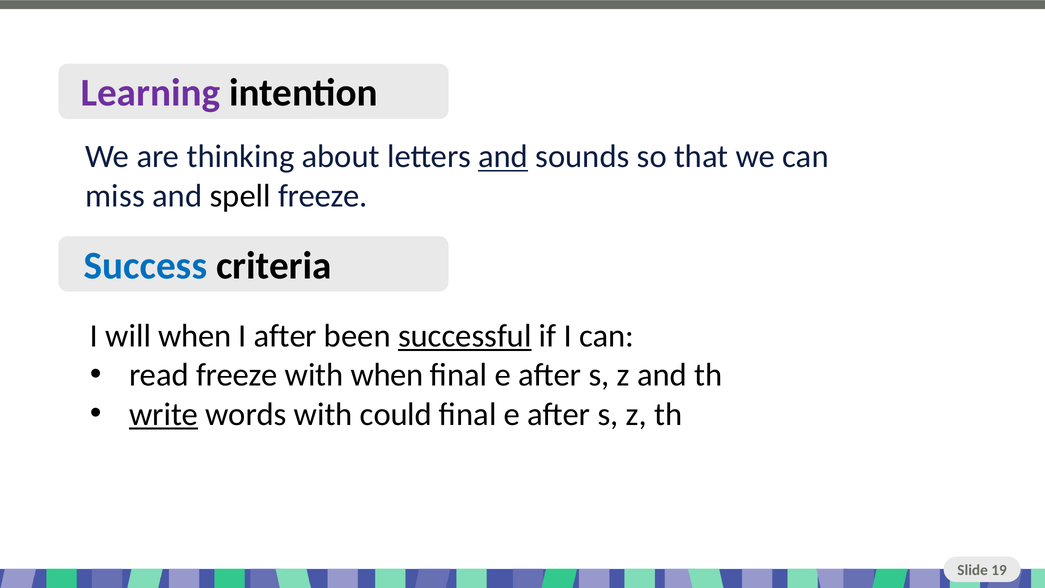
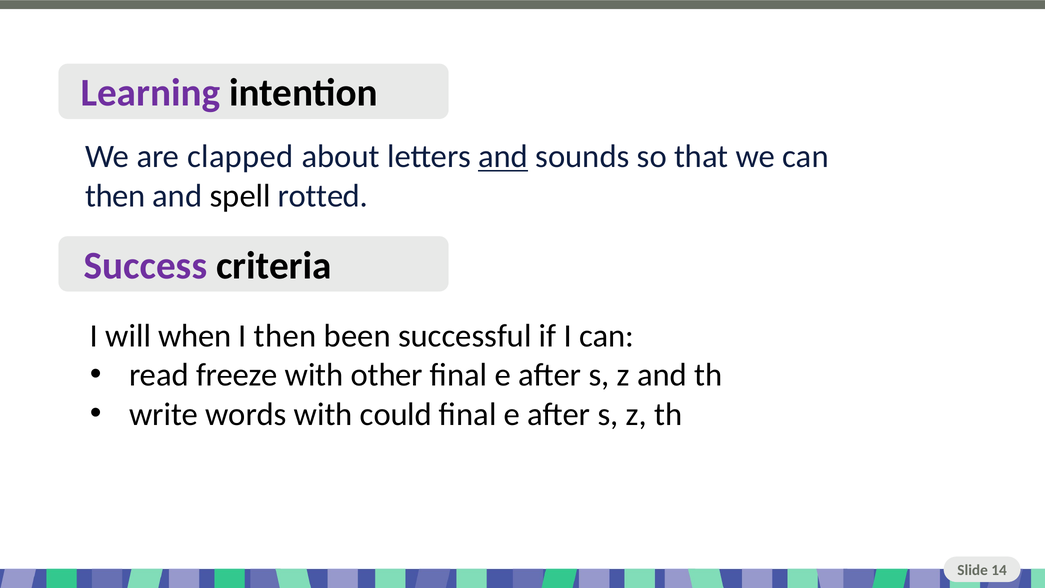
thinking: thinking -> clapped
miss at (115, 196): miss -> then
freeze at (323, 196): freeze -> rotted
Success colour: blue -> purple
I after: after -> then
successful underline: present -> none
with when: when -> other
write underline: present -> none
19: 19 -> 14
